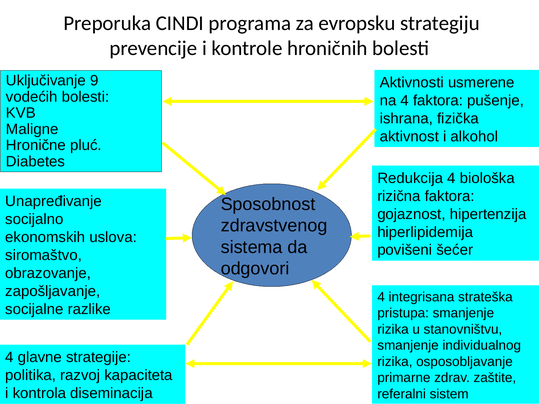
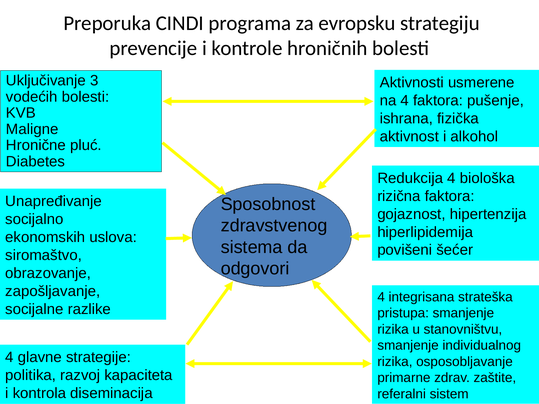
9: 9 -> 3
